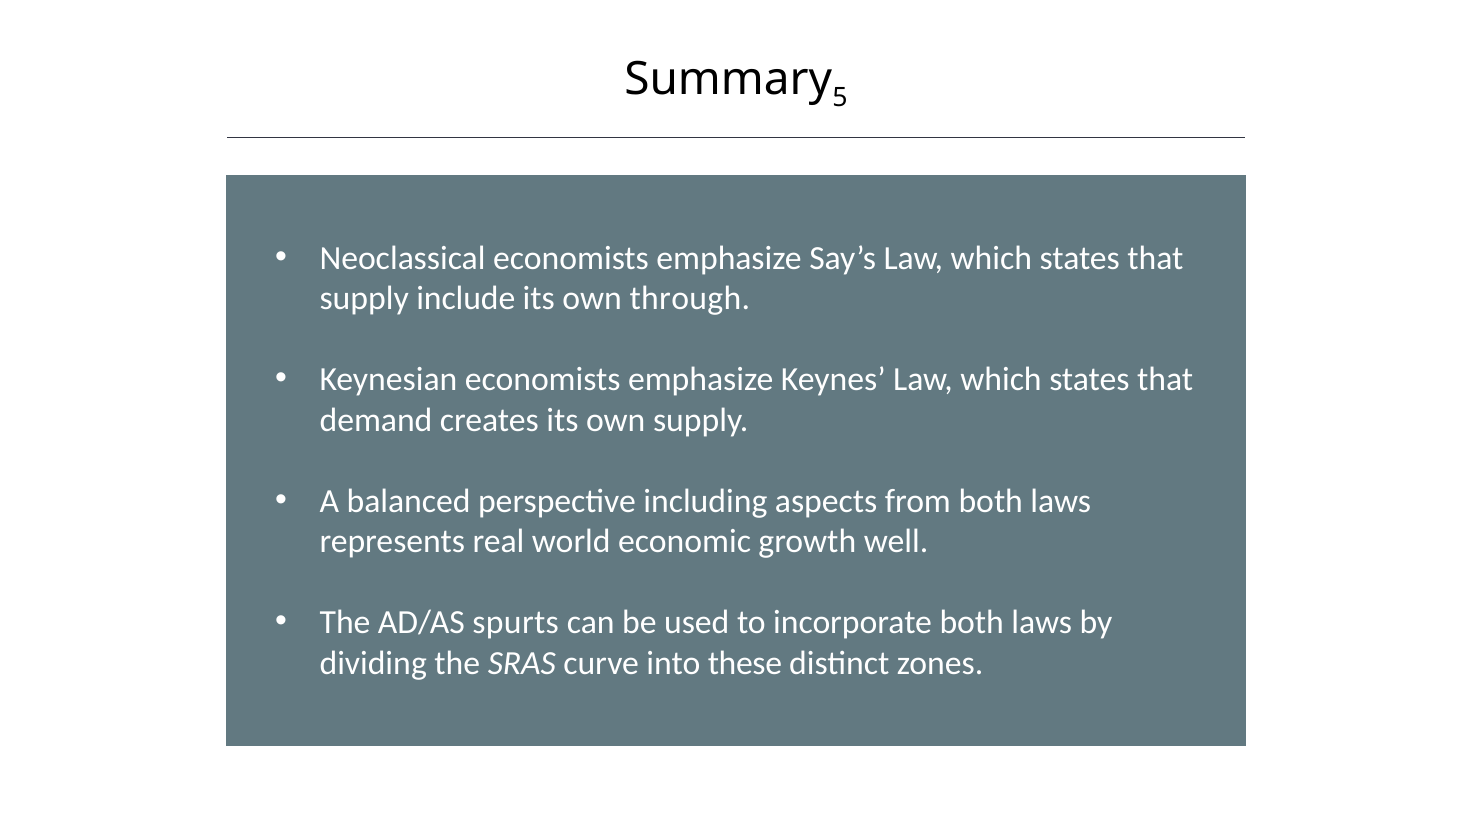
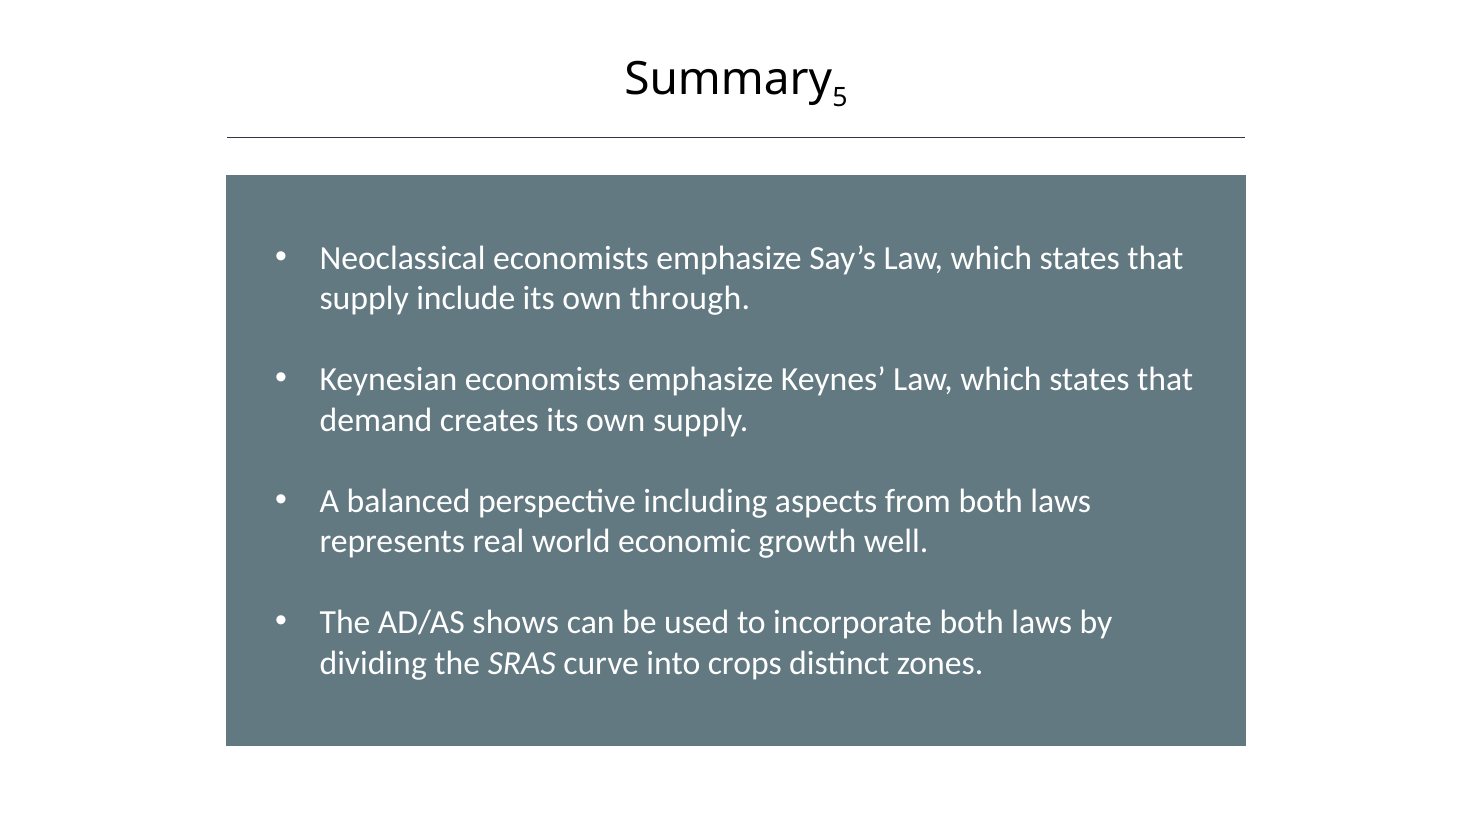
spurts: spurts -> shows
these: these -> crops
